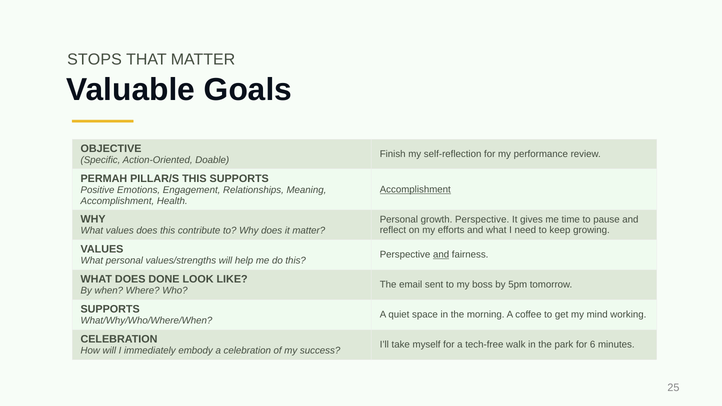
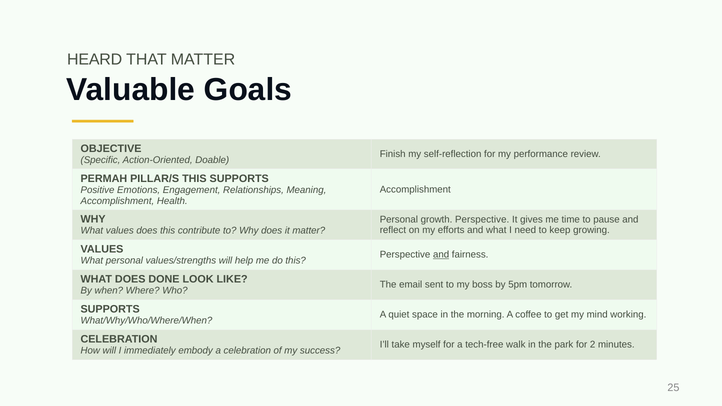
STOPS: STOPS -> HEARD
Accomplishment at (415, 189) underline: present -> none
6: 6 -> 2
